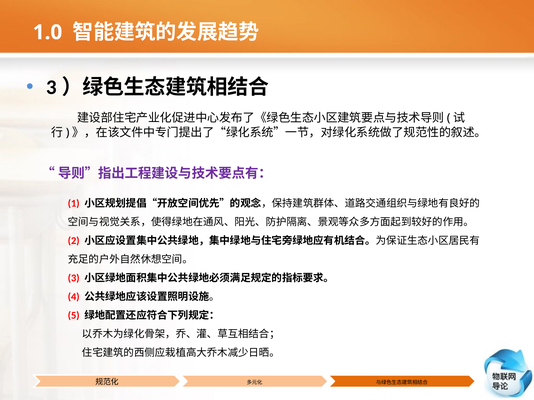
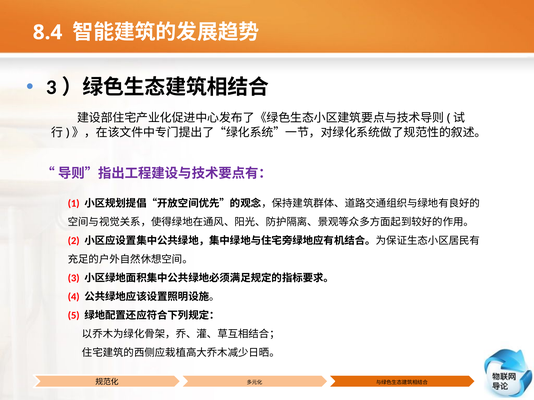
1.0: 1.0 -> 8.4
